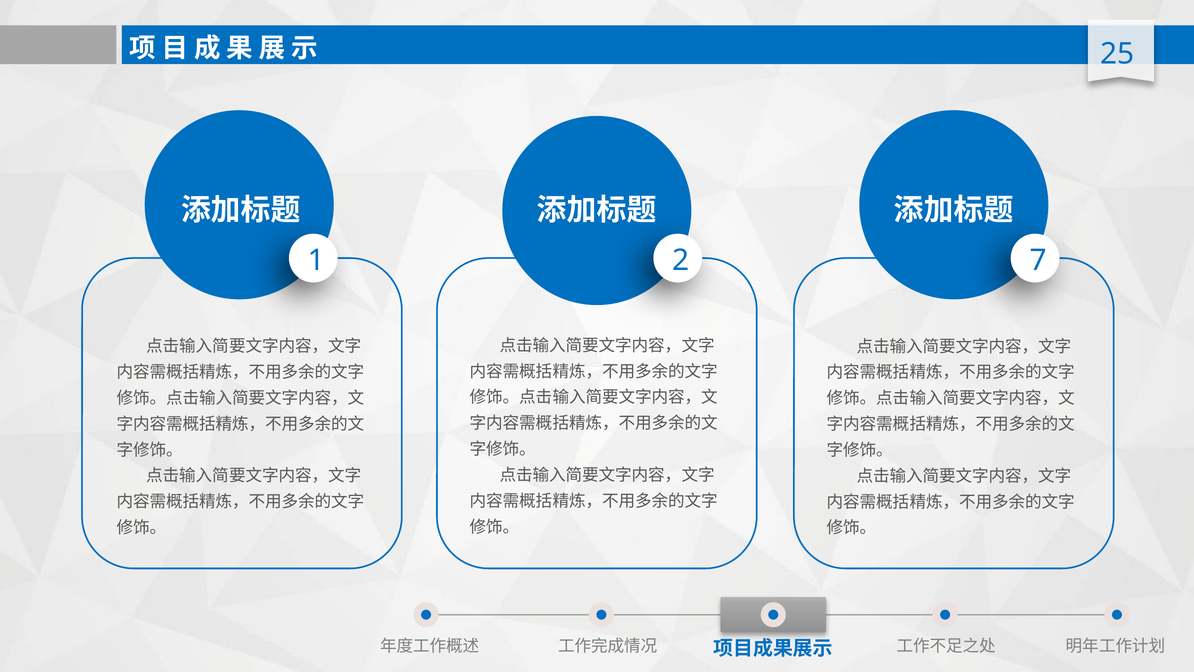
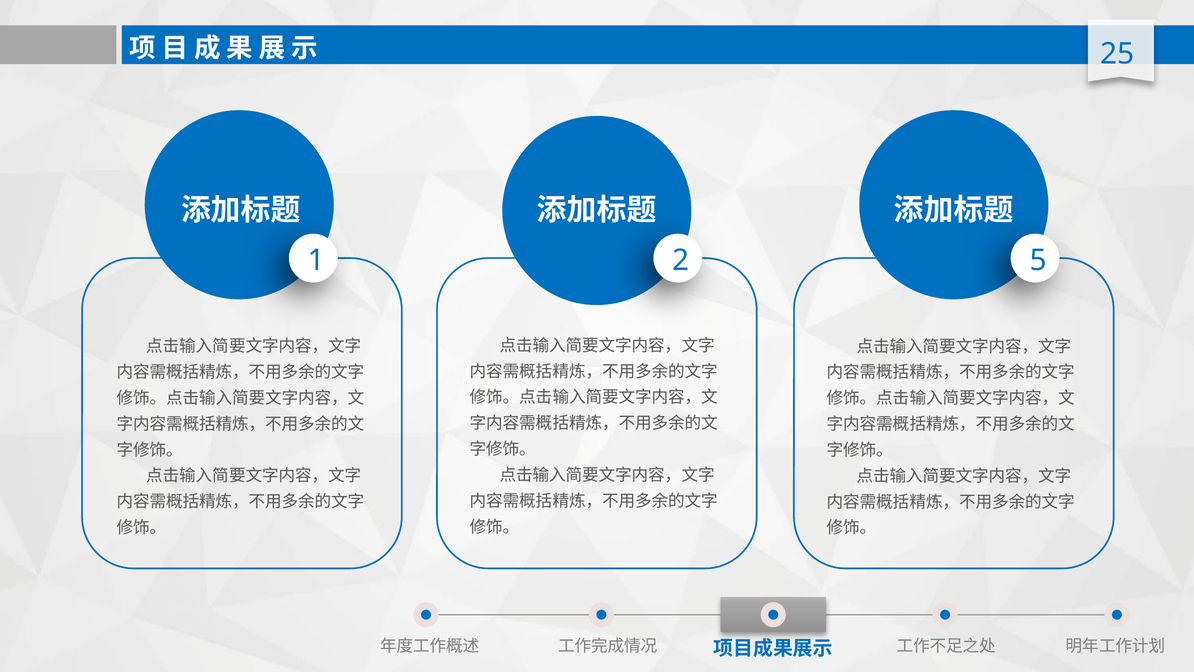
7: 7 -> 5
